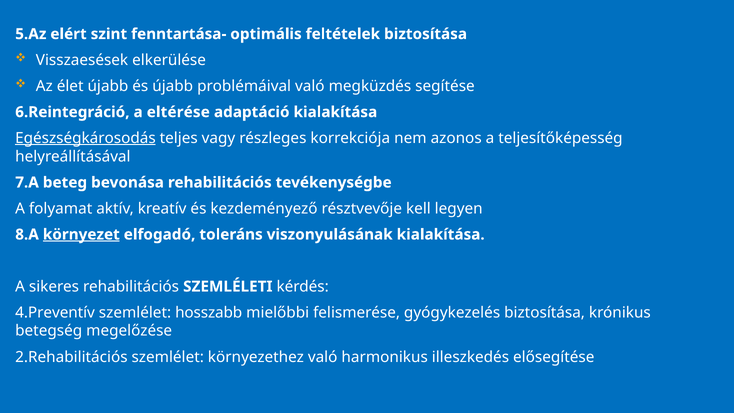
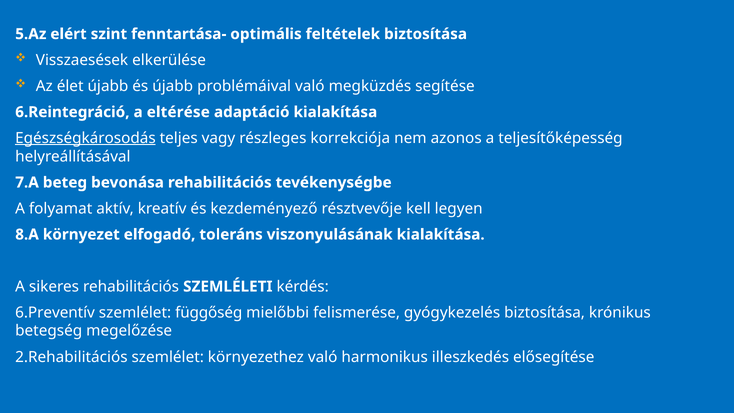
környezet underline: present -> none
4.Preventív: 4.Preventív -> 6.Preventív
hosszabb: hosszabb -> függőség
